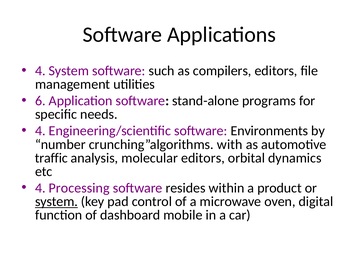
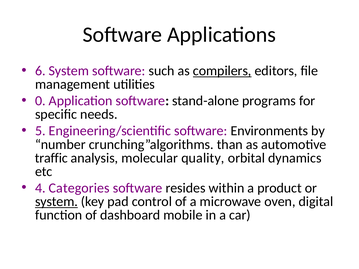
4 at (40, 71): 4 -> 6
compilers underline: none -> present
6: 6 -> 0
4 at (40, 131): 4 -> 5
with: with -> than
molecular editors: editors -> quality
Processing: Processing -> Categories
